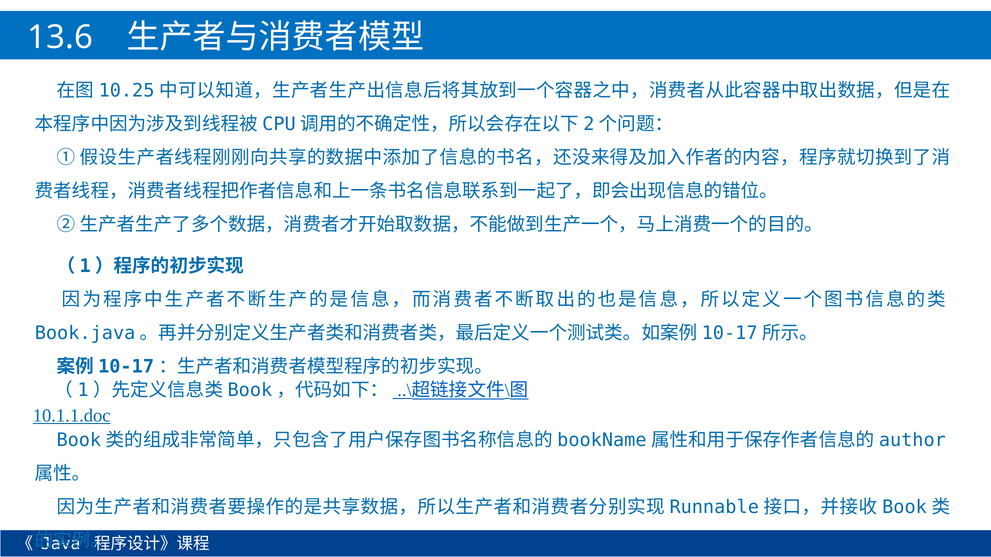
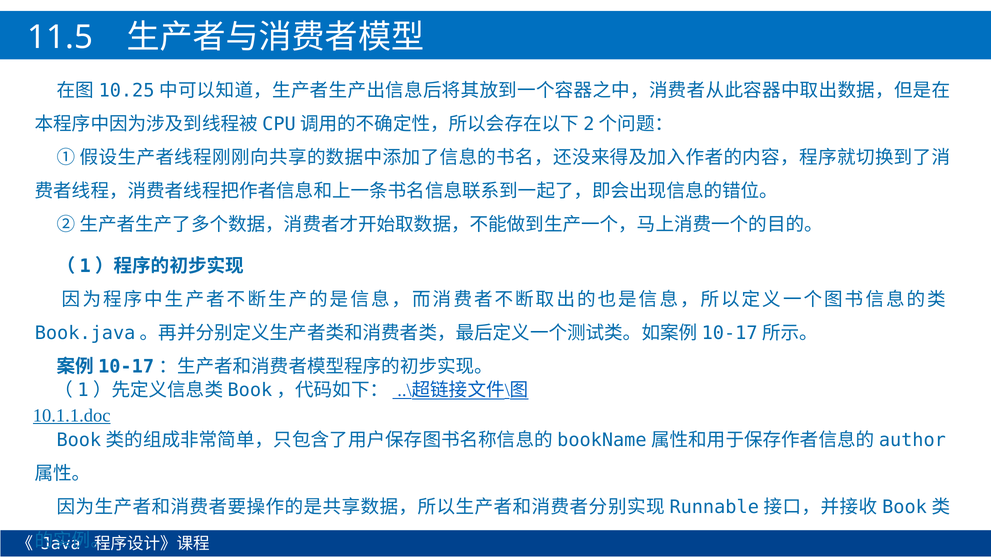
13.6: 13.6 -> 11.5
